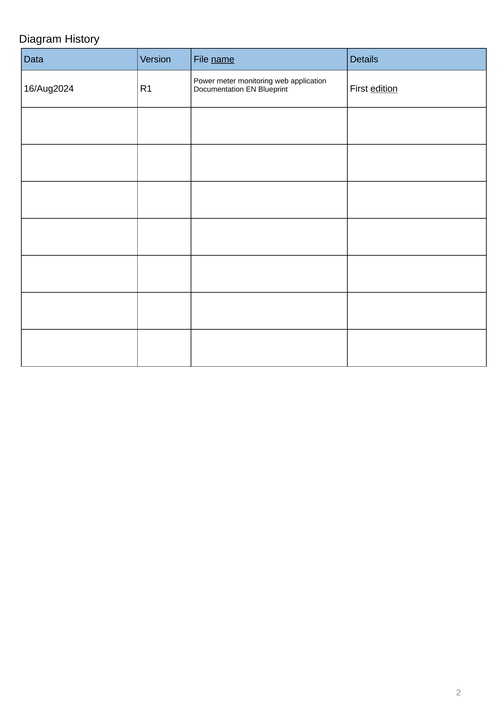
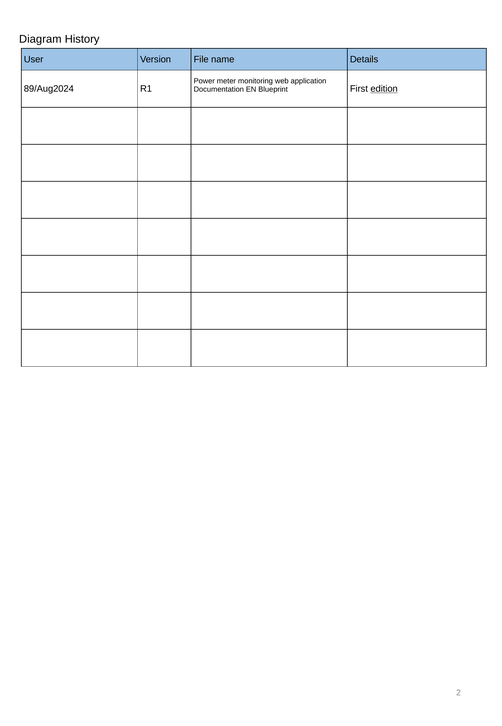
Data: Data -> User
name underline: present -> none
16/Aug2024: 16/Aug2024 -> 89/Aug2024
